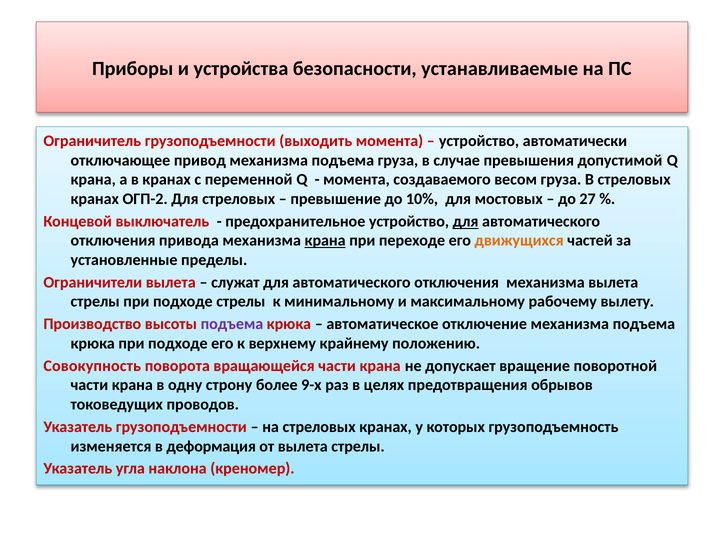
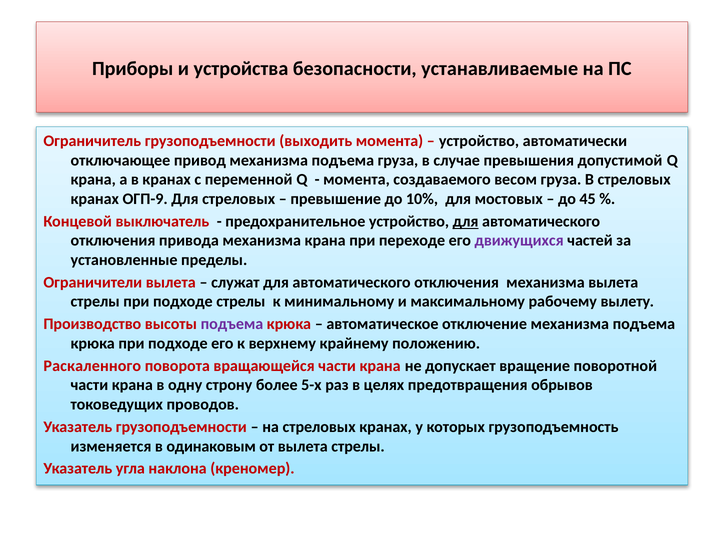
ОГП-2: ОГП-2 -> ОГП-9
27: 27 -> 45
крана at (325, 241) underline: present -> none
движущихся colour: orange -> purple
Совокупность: Совокупность -> Раскаленного
9-х: 9-х -> 5-х
деформация: деформация -> одинаковым
